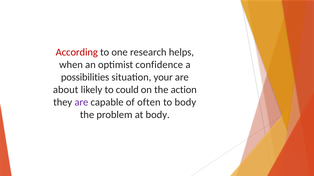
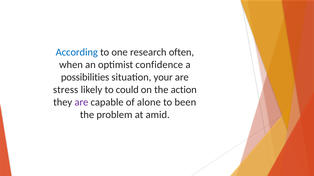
According colour: red -> blue
helps: helps -> often
about: about -> stress
often: often -> alone
to body: body -> been
at body: body -> amid
